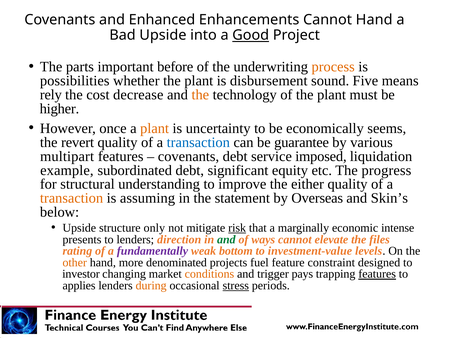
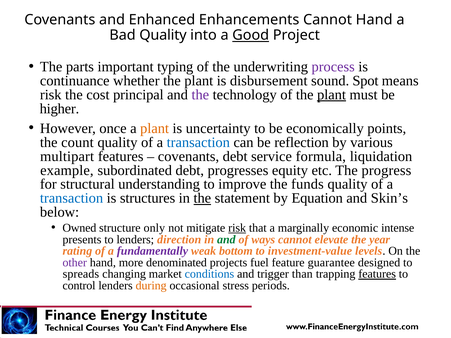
Bad Upside: Upside -> Quality
before: before -> typing
process colour: orange -> purple
possibilities: possibilities -> continuance
Five: Five -> Spot
rely at (51, 95): rely -> risk
decrease: decrease -> principal
the at (200, 95) colour: orange -> purple
plant at (332, 95) underline: none -> present
seems: seems -> points
revert: revert -> count
guarantee: guarantee -> reflection
imposed: imposed -> formula
significant: significant -> progresses
either: either -> funds
transaction at (72, 198) colour: orange -> blue
assuming: assuming -> structures
the at (202, 198) underline: none -> present
Overseas: Overseas -> Equation
Upside at (79, 228): Upside -> Owned
files: files -> year
other colour: orange -> purple
constraint: constraint -> guarantee
investor: investor -> spreads
conditions colour: orange -> blue
pays: pays -> than
applies: applies -> control
stress underline: present -> none
